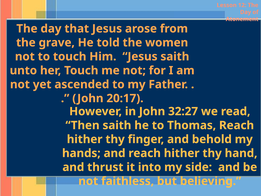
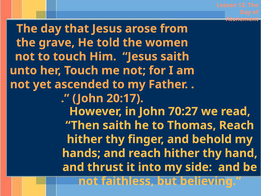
32:27: 32:27 -> 70:27
